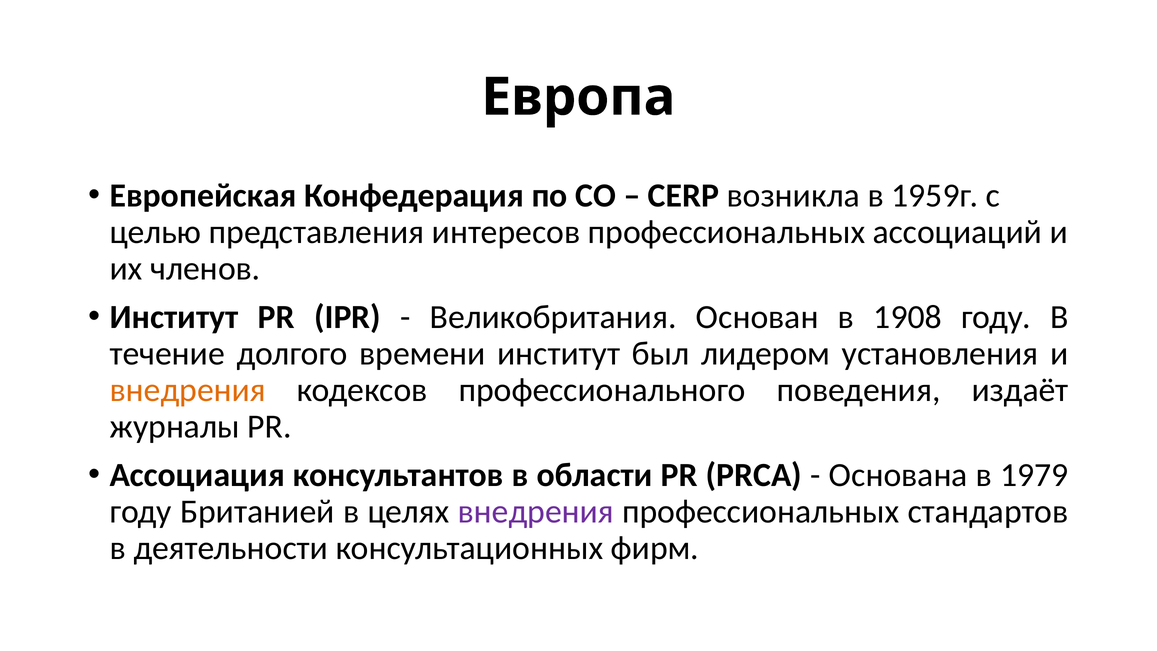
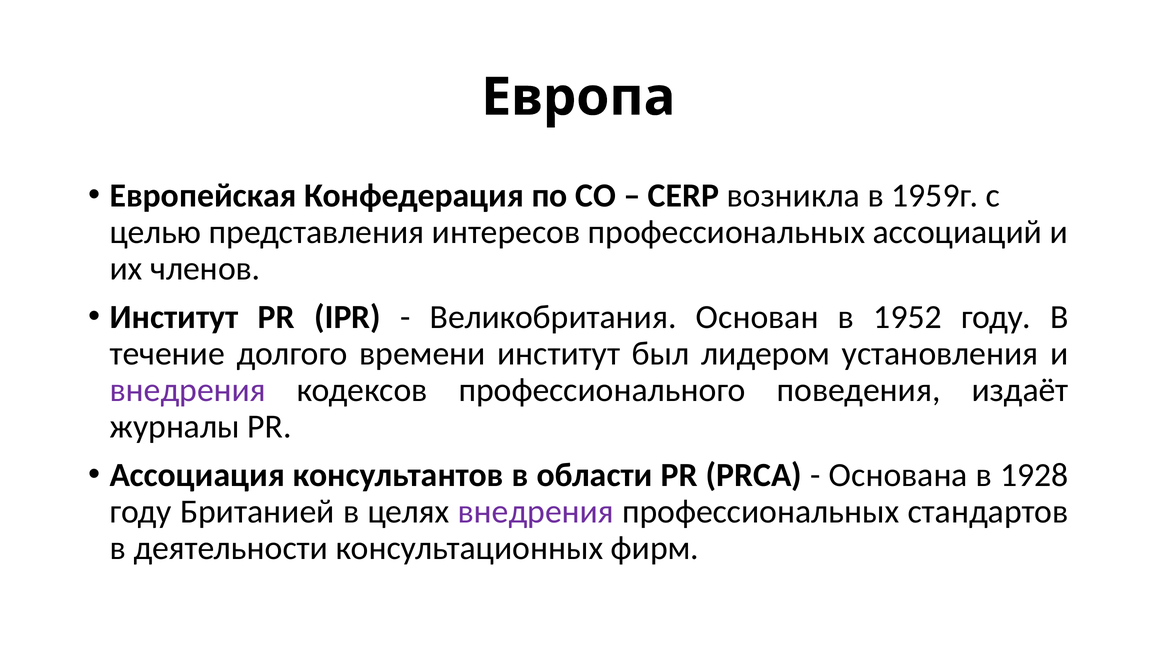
1908: 1908 -> 1952
внедрения at (188, 390) colour: orange -> purple
1979: 1979 -> 1928
